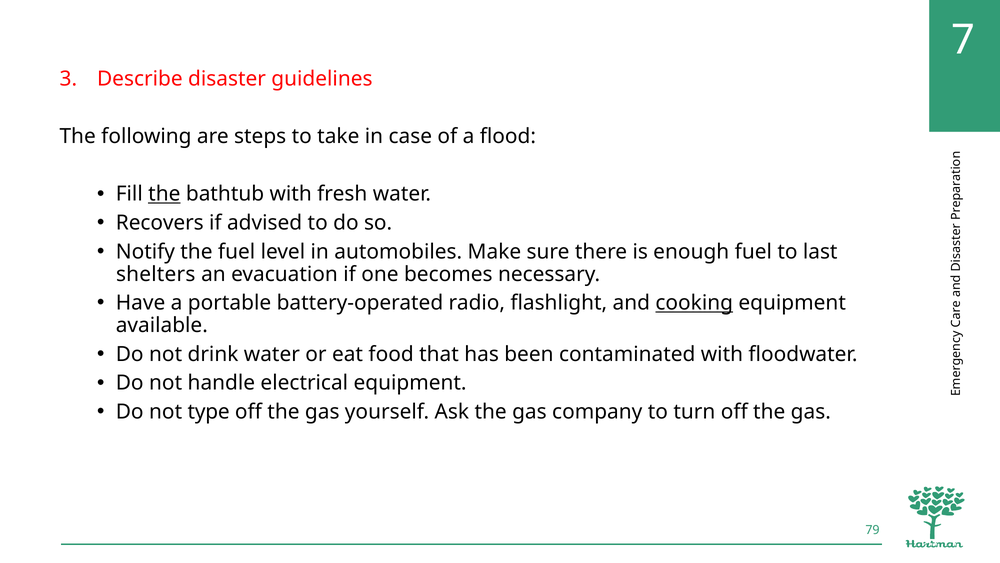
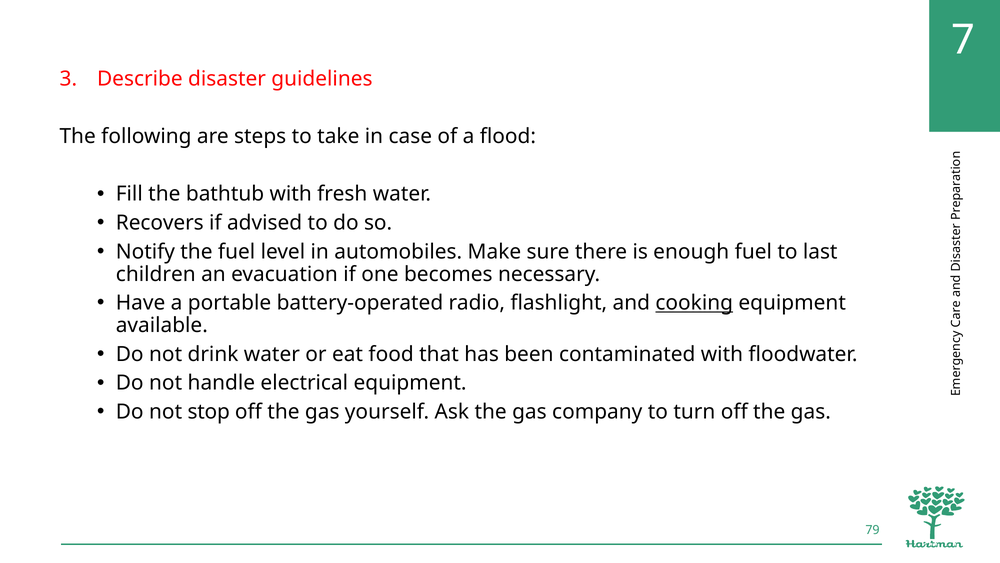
the at (164, 194) underline: present -> none
shelters: shelters -> children
type: type -> stop
